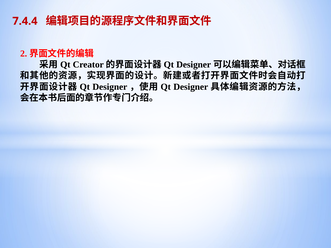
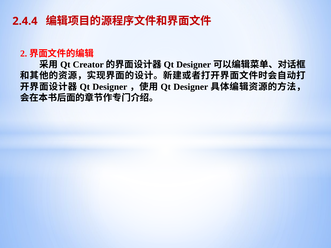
7.4.4: 7.4.4 -> 2.4.4
